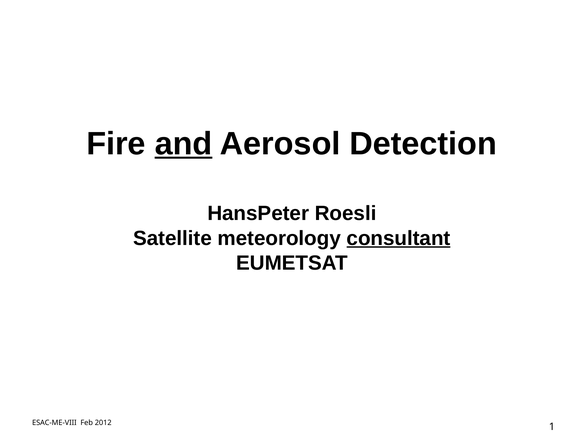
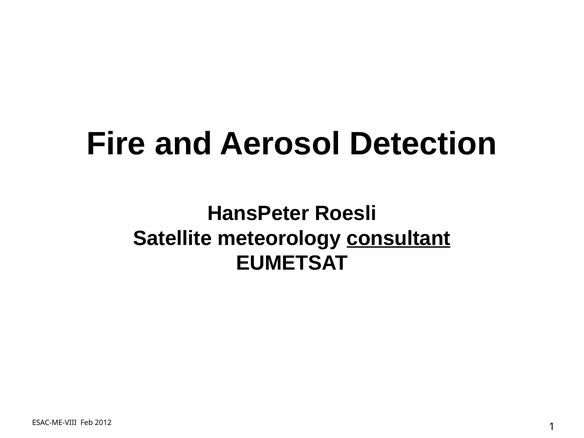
and underline: present -> none
